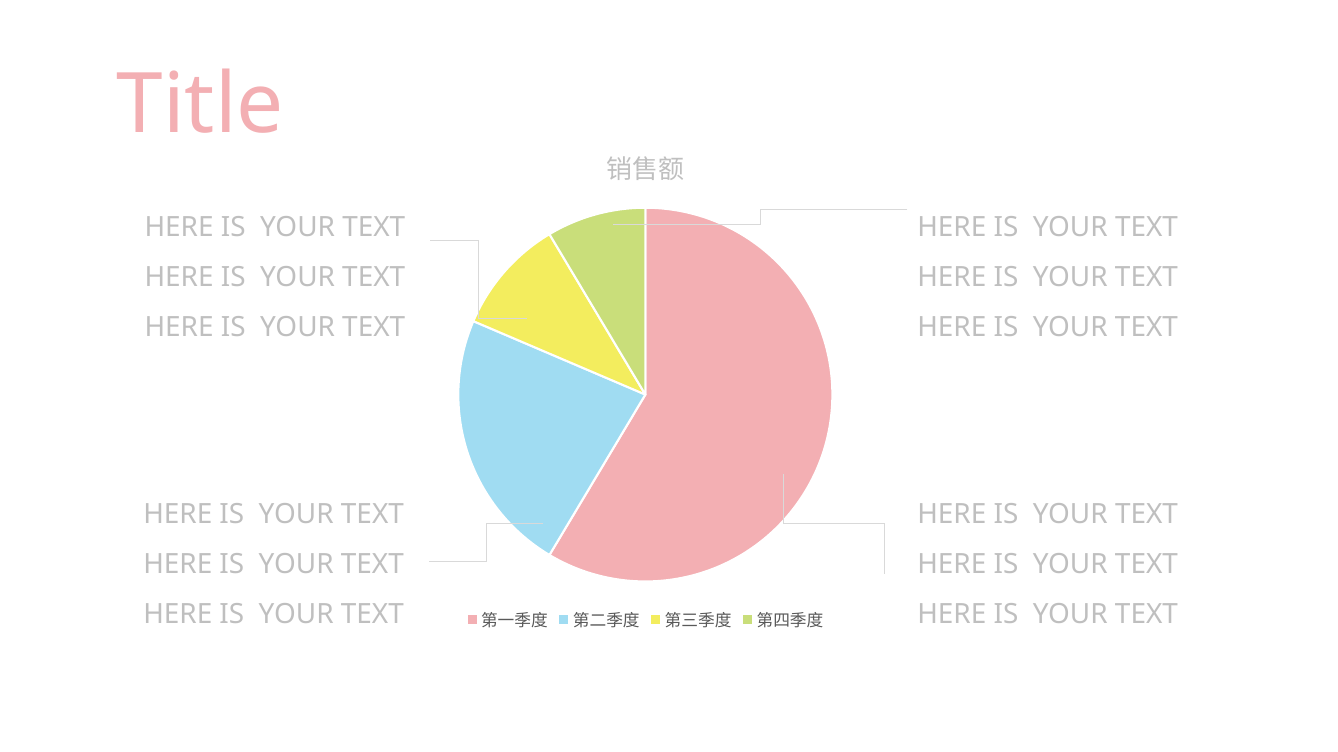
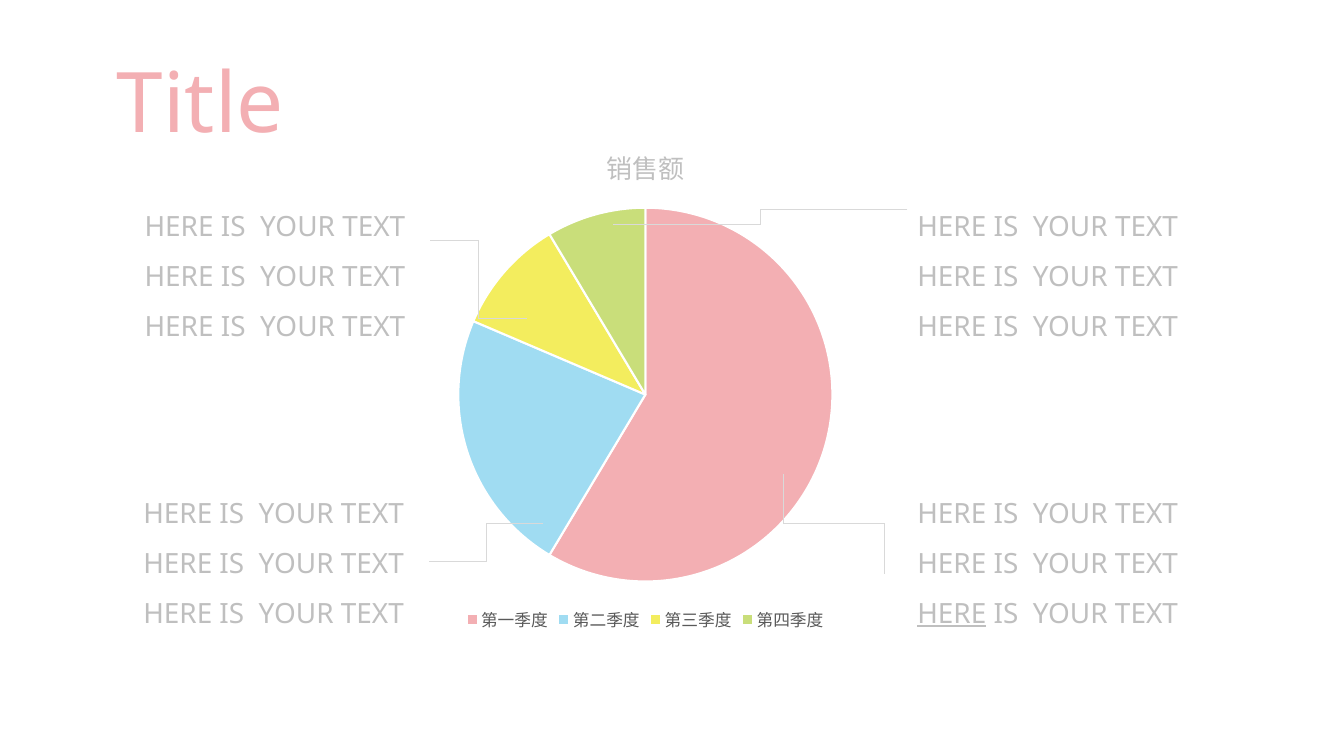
HERE at (952, 615) underline: none -> present
